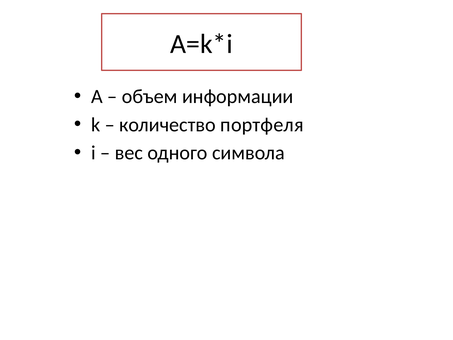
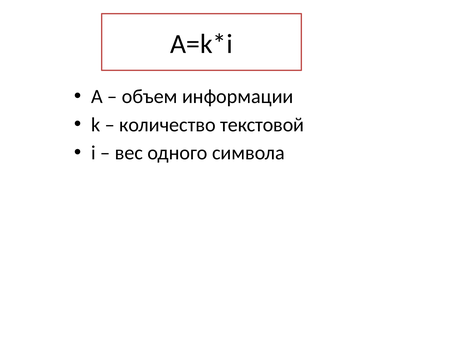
портфеля: портфеля -> текстовой
